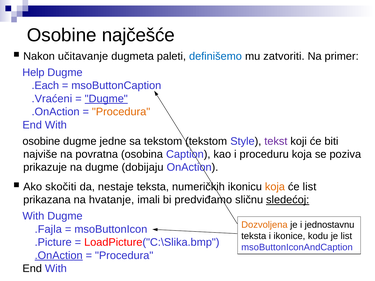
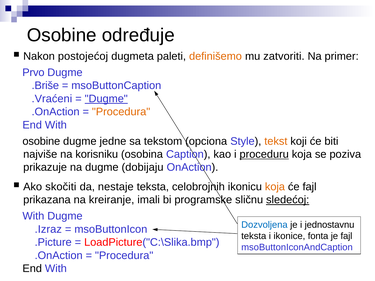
najčešće: najčešće -> određuje
učitavanje: učitavanje -> postojećoj
definišemo colour: blue -> orange
Help: Help -> Prvo
.Each: .Each -> .Briše
tekstom tekstom: tekstom -> opciona
tekst colour: purple -> orange
povratna: povratna -> korisniku
proceduru underline: none -> present
numeričkih: numeričkih -> celobrojnih
će list: list -> fajl
hvatanje: hvatanje -> kreiranje
predviđamo: predviđamo -> programske
Dozvoljena colour: orange -> blue
.Fajla: .Fajla -> .Izraz
kodu: kodu -> fonta
je list: list -> fajl
.OnAction at (59, 256) underline: present -> none
